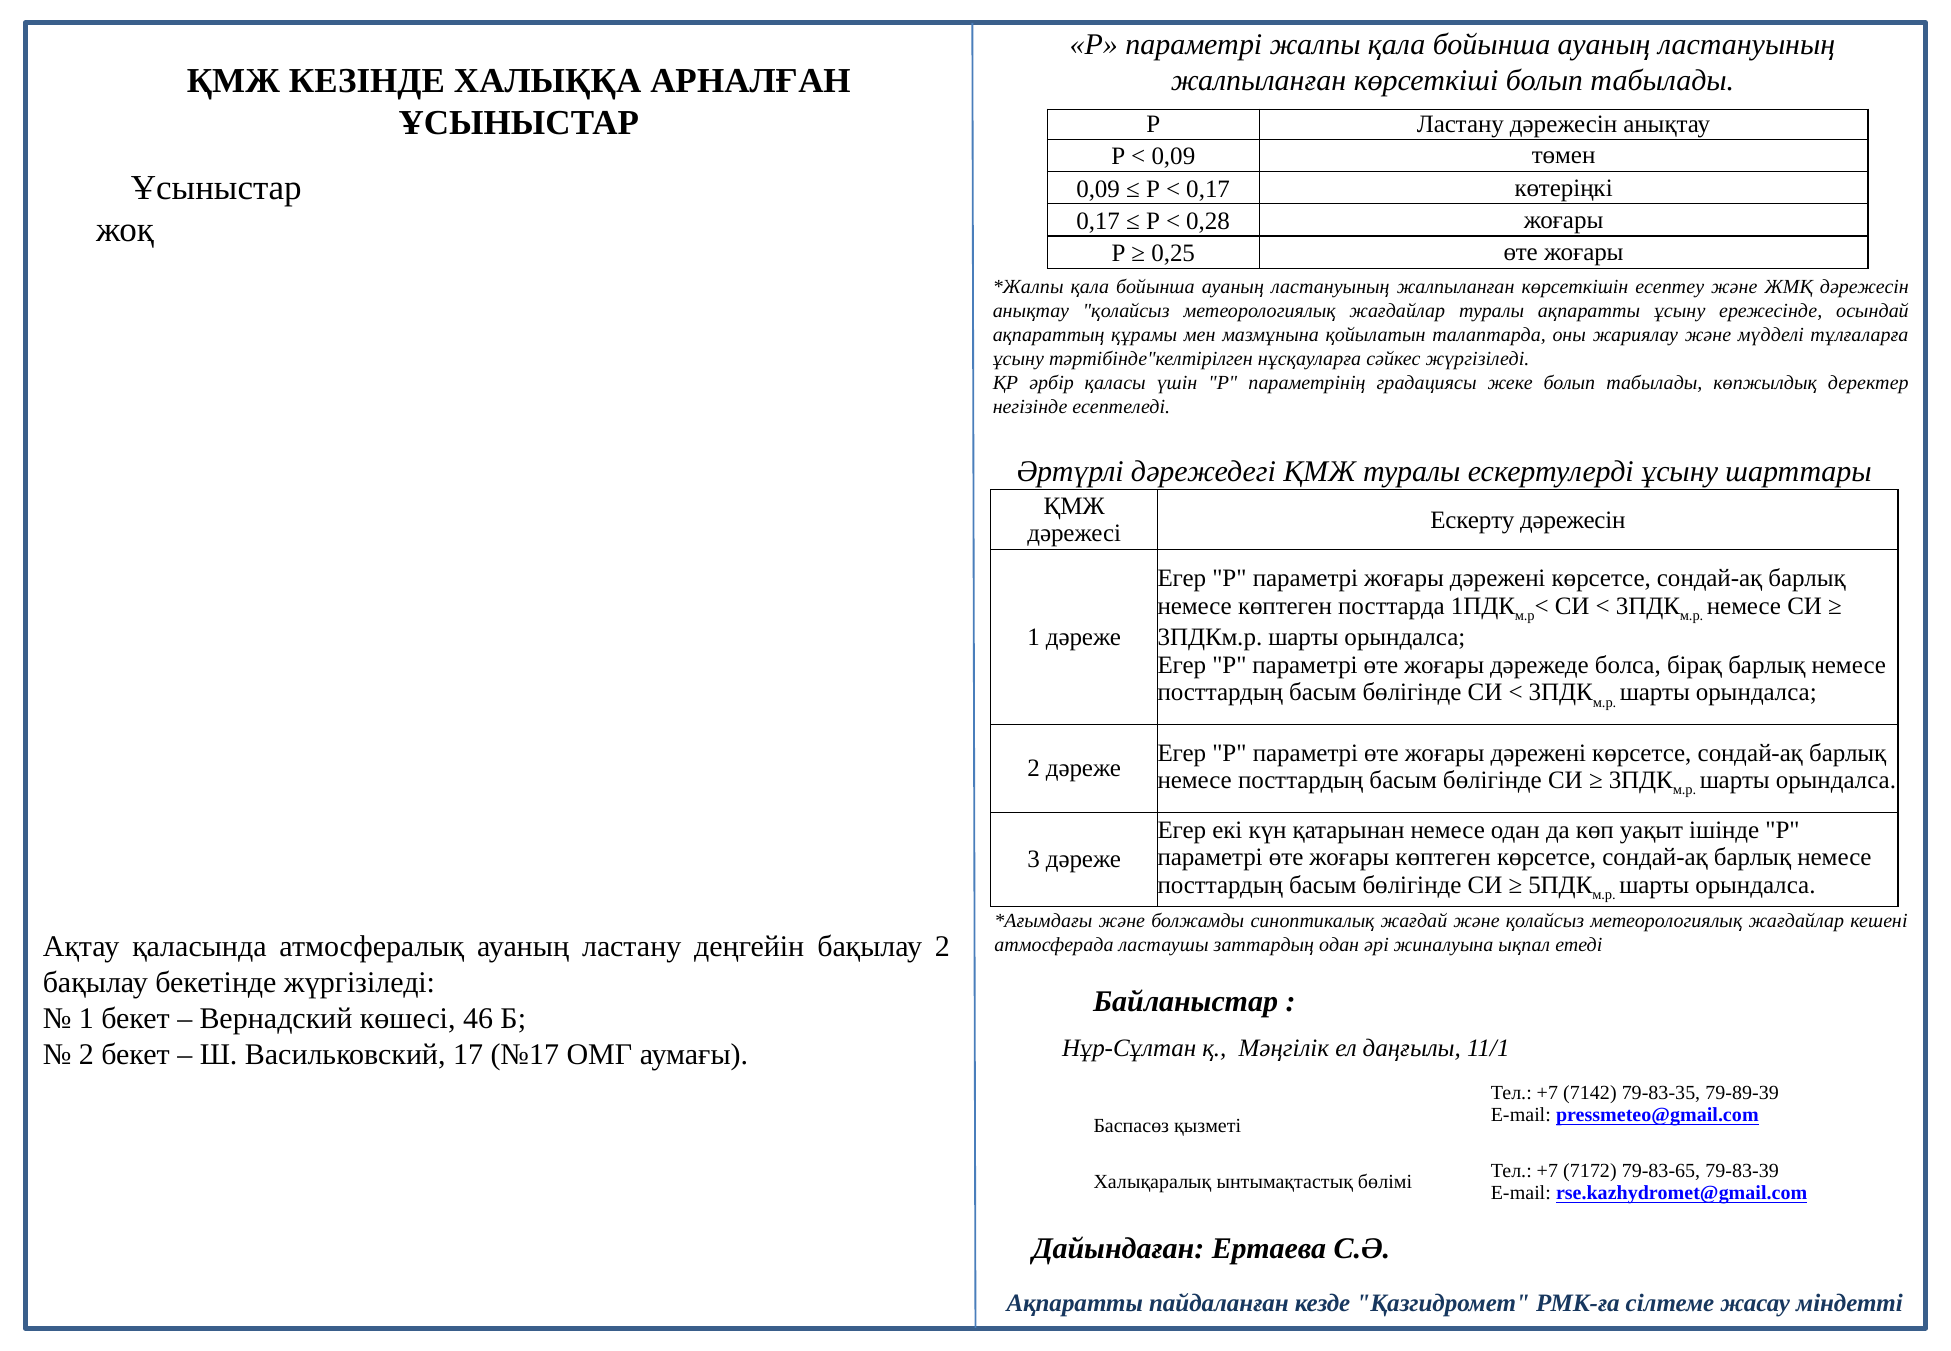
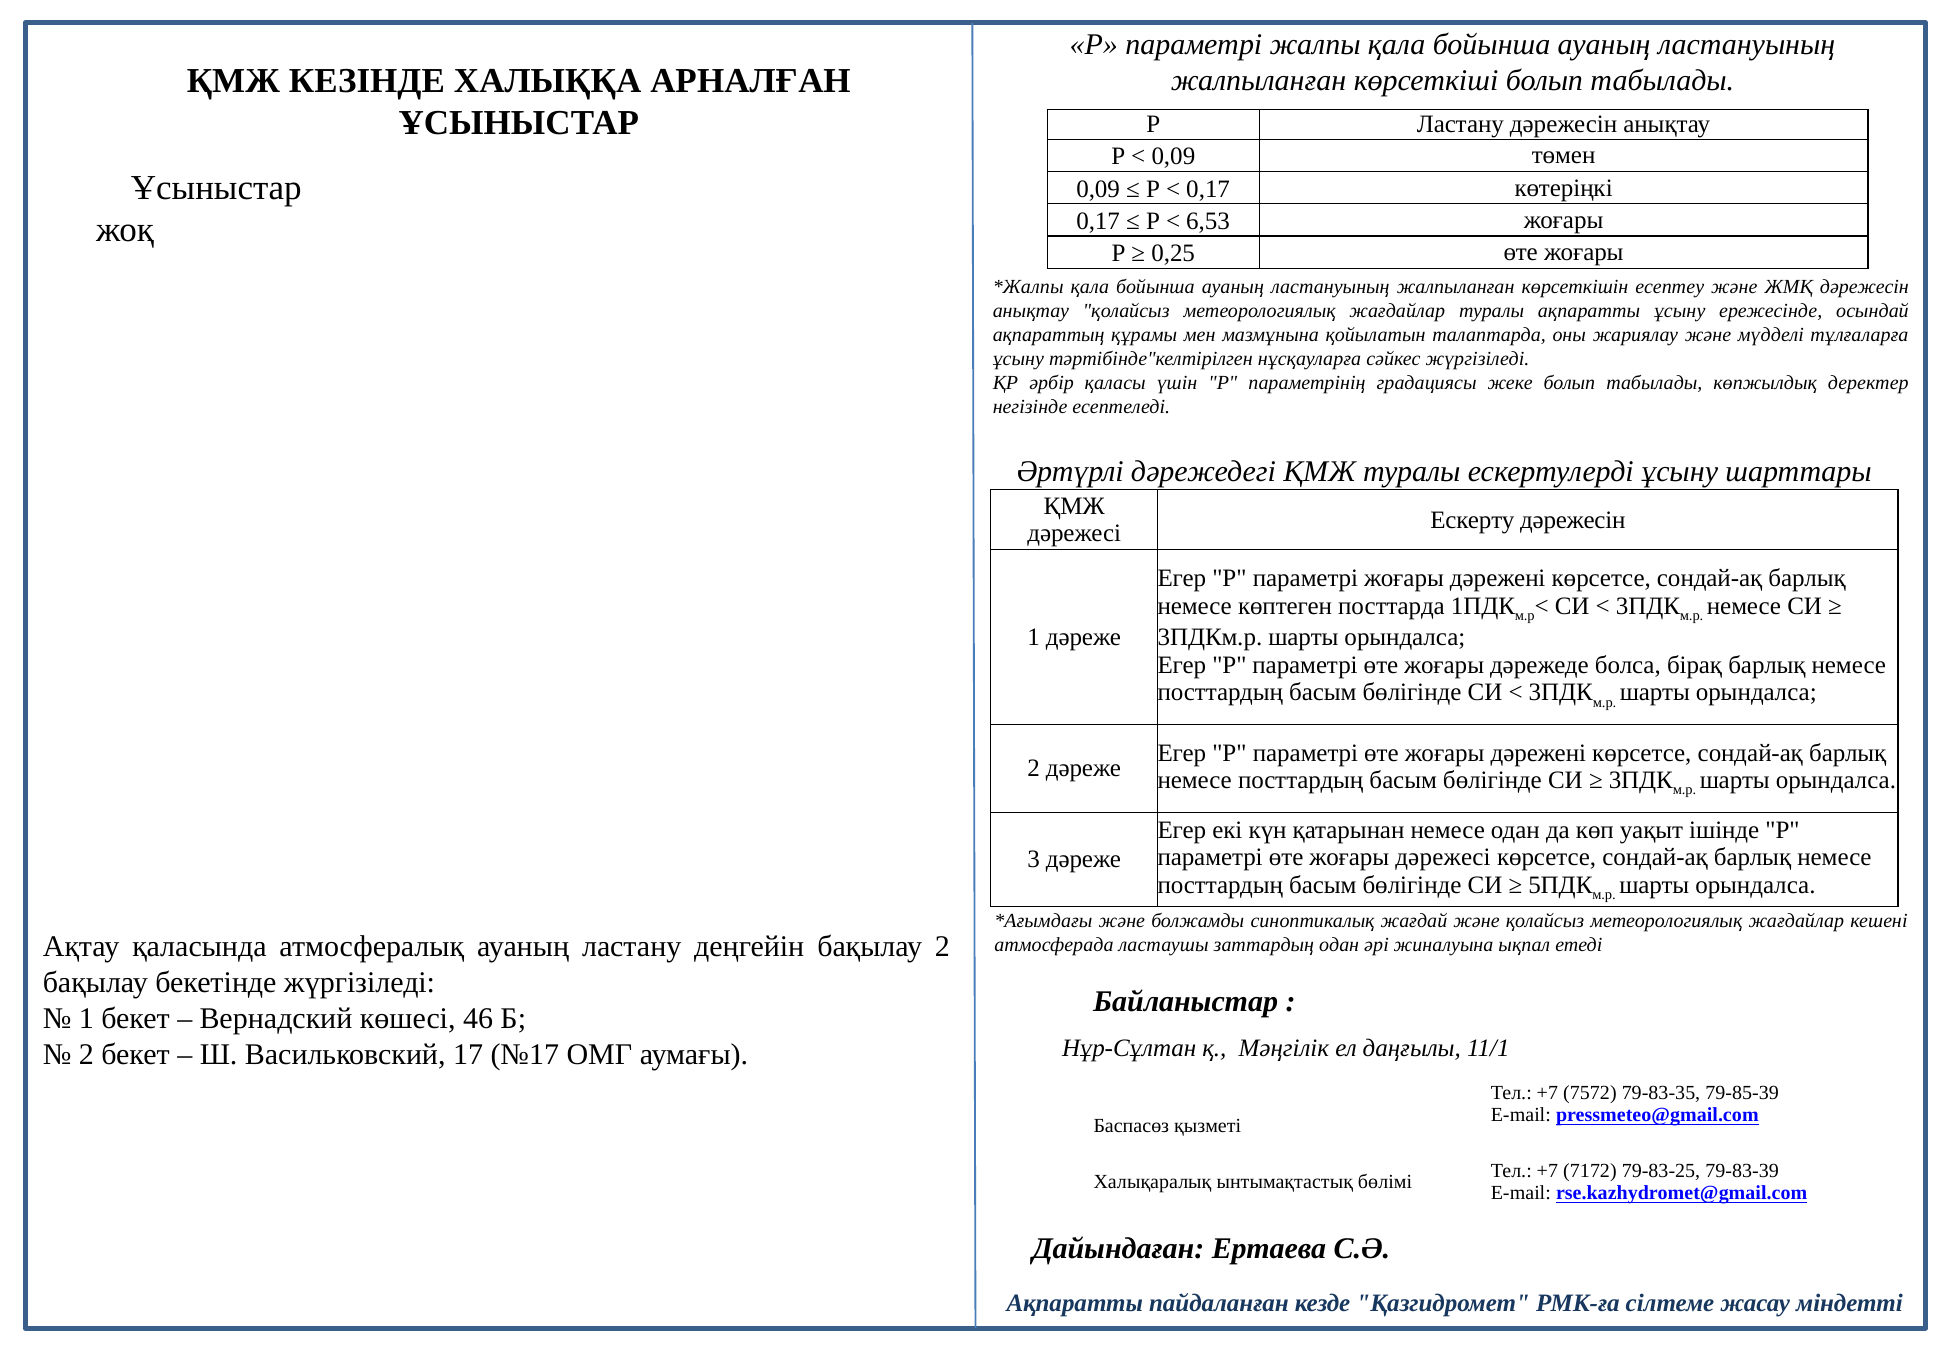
0,28: 0,28 -> 6,53
жоғары көптеген: көптеген -> дәрежесі
7142: 7142 -> 7572
79-89-39: 79-89-39 -> 79-85-39
79-83-65: 79-83-65 -> 79-83-25
